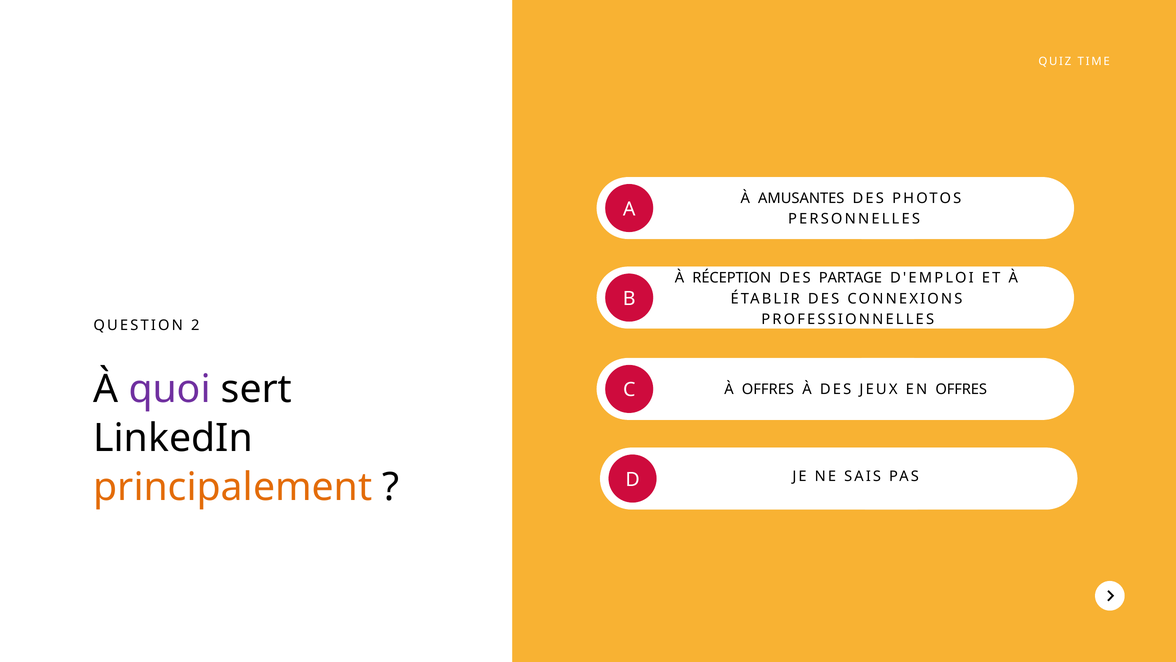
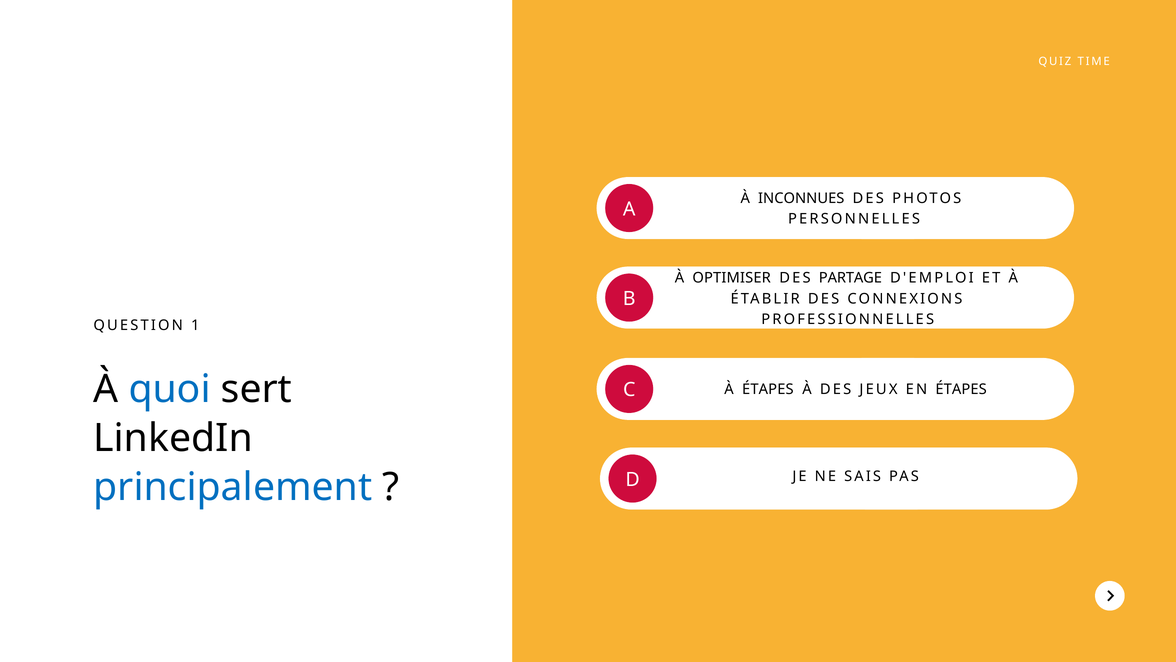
AMUSANTES: AMUSANTES -> INCONNUES
RÉCEPTION: RÉCEPTION -> OPTIMISER
2: 2 -> 1
quoi colour: purple -> blue
À OFFRES: OFFRES -> ÉTAPES
EN OFFRES: OFFRES -> ÉTAPES
principalement colour: orange -> blue
